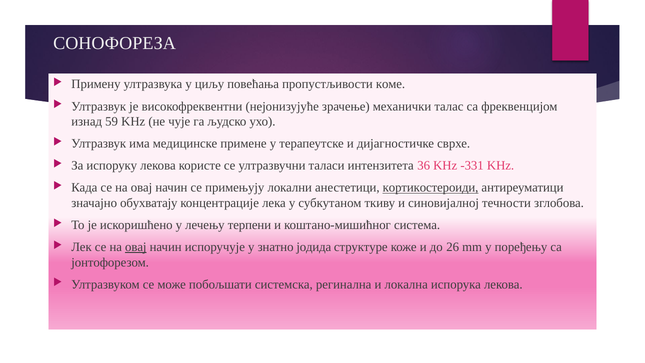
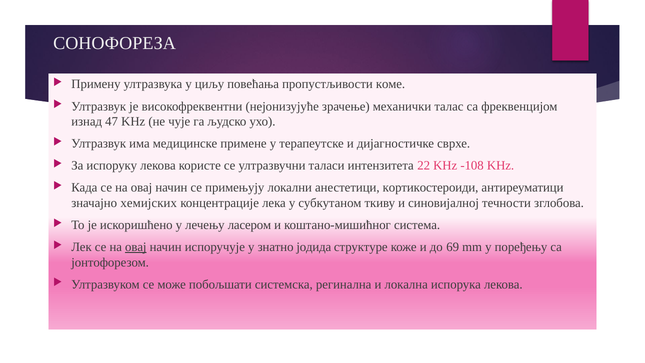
59: 59 -> 47
36: 36 -> 22
-331: -331 -> -108
кортикостероиди underline: present -> none
обухватају: обухватају -> хемијских
терпени: терпени -> ласером
26: 26 -> 69
